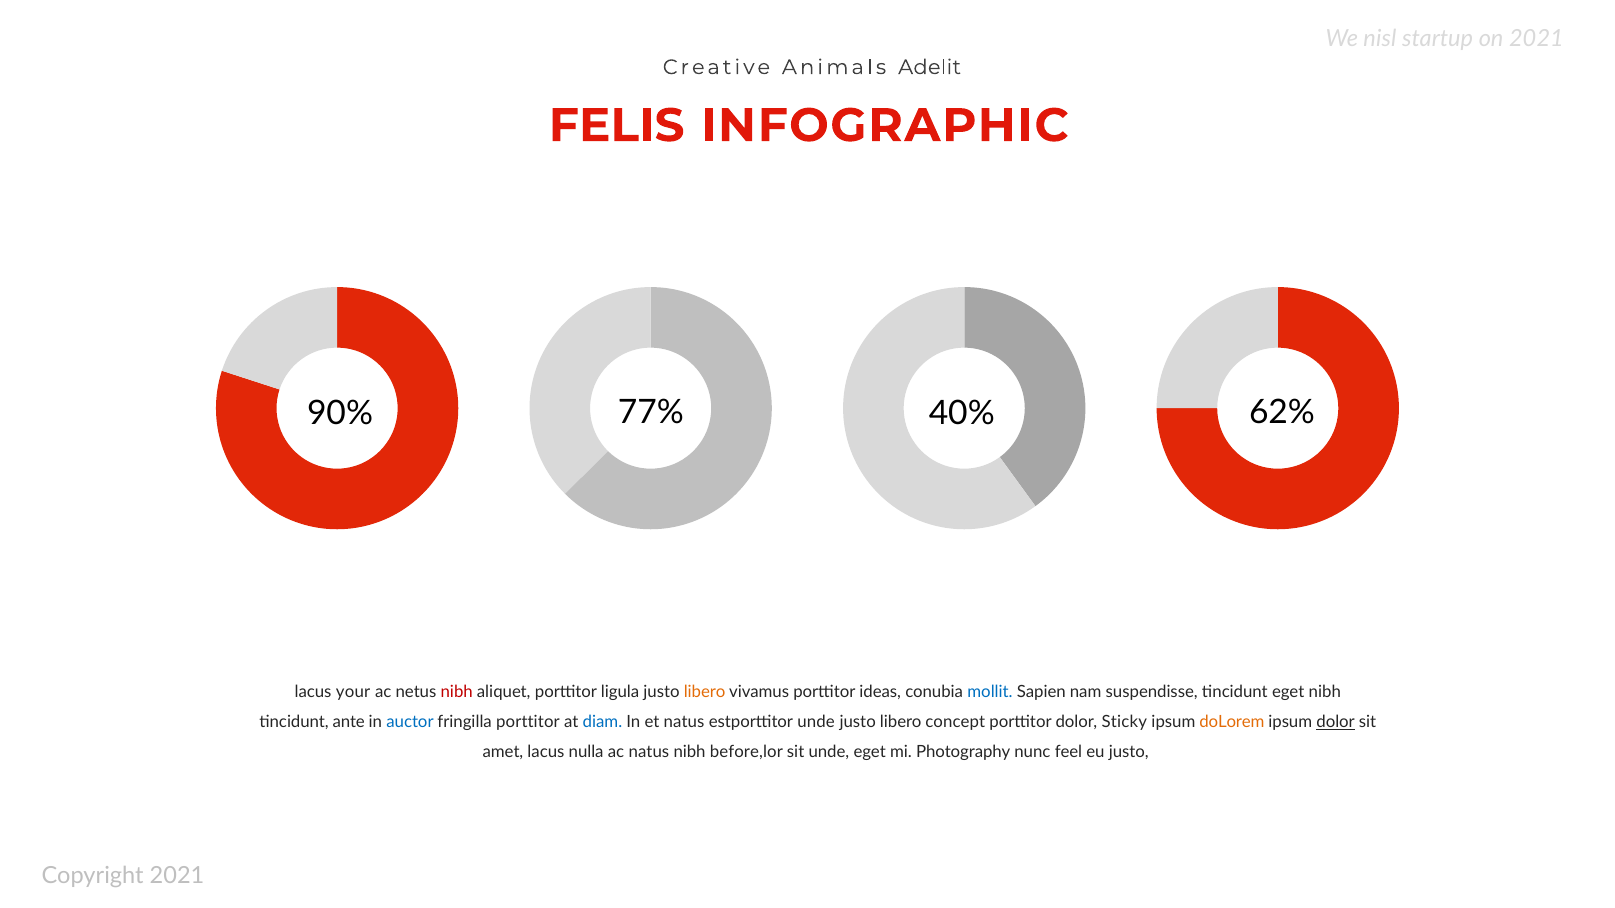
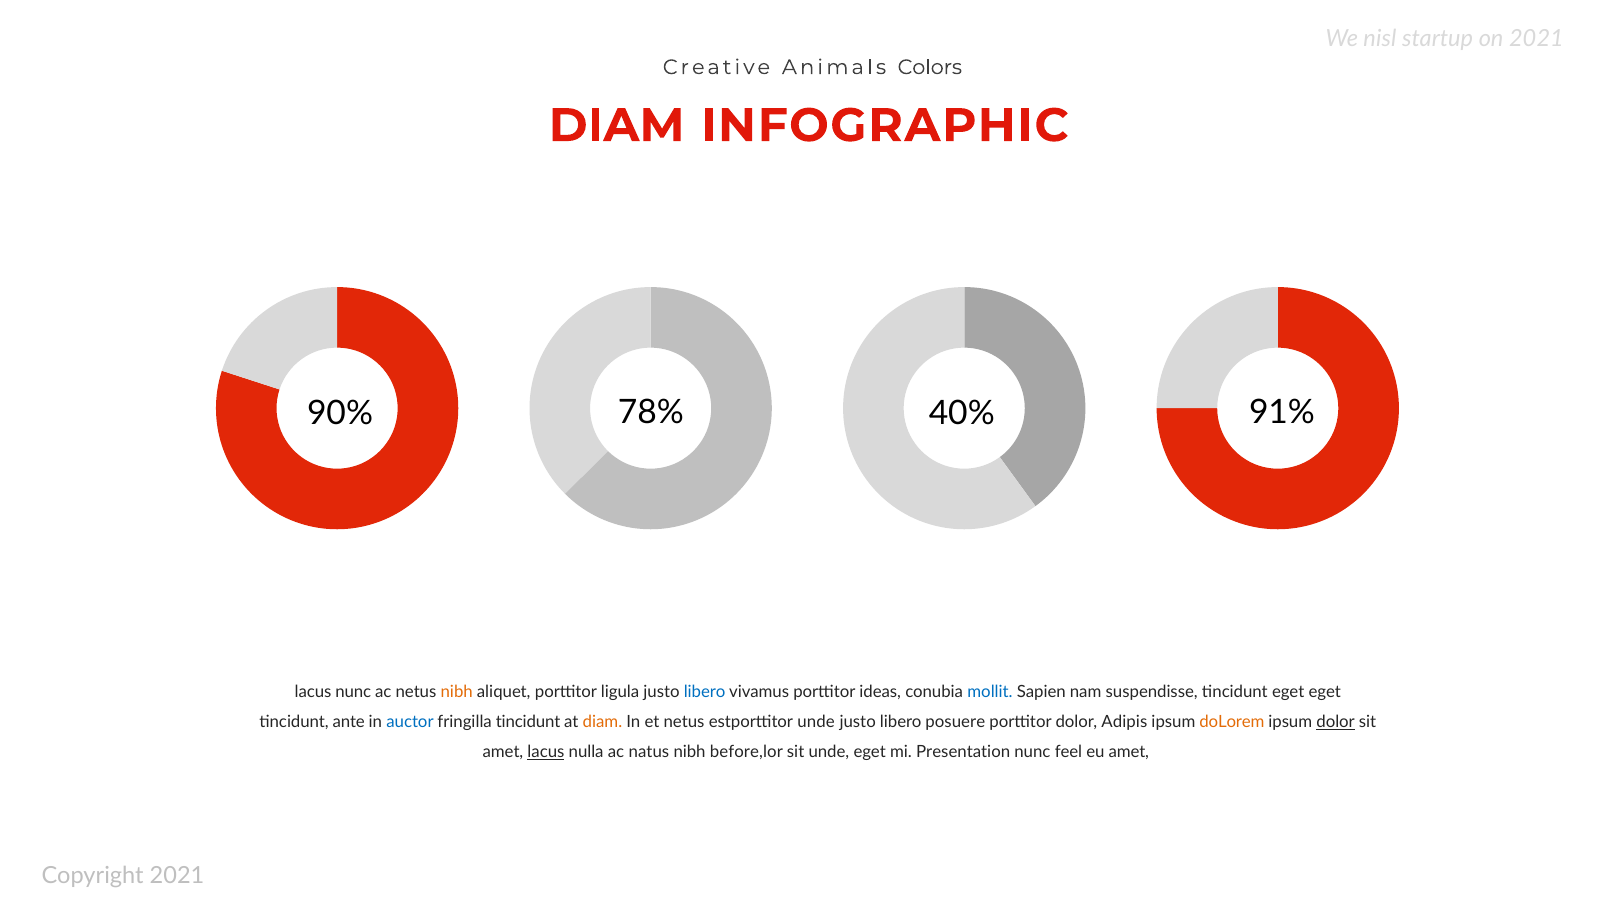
Adelit: Adelit -> Colors
FELIS at (617, 126): FELIS -> DIAM
77%: 77% -> 78%
62%: 62% -> 91%
lacus your: your -> nunc
nibh at (457, 692) colour: red -> orange
libero at (705, 692) colour: orange -> blue
eget nibh: nibh -> eget
fringilla porttitor: porttitor -> tincidunt
diam at (602, 722) colour: blue -> orange
et natus: natus -> netus
concept: concept -> posuere
Sticky: Sticky -> Adipis
lacus at (546, 753) underline: none -> present
Photography: Photography -> Presentation
eu justo: justo -> amet
